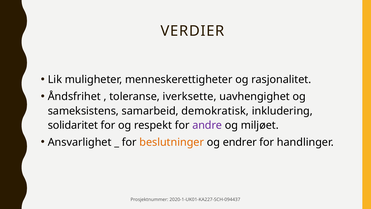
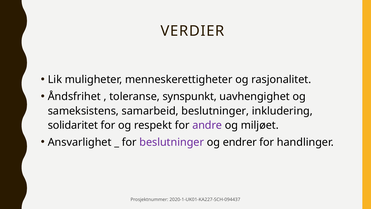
iverksette: iverksette -> synspunkt
samarbeid demokratisk: demokratisk -> beslutninger
beslutninger at (172, 142) colour: orange -> purple
